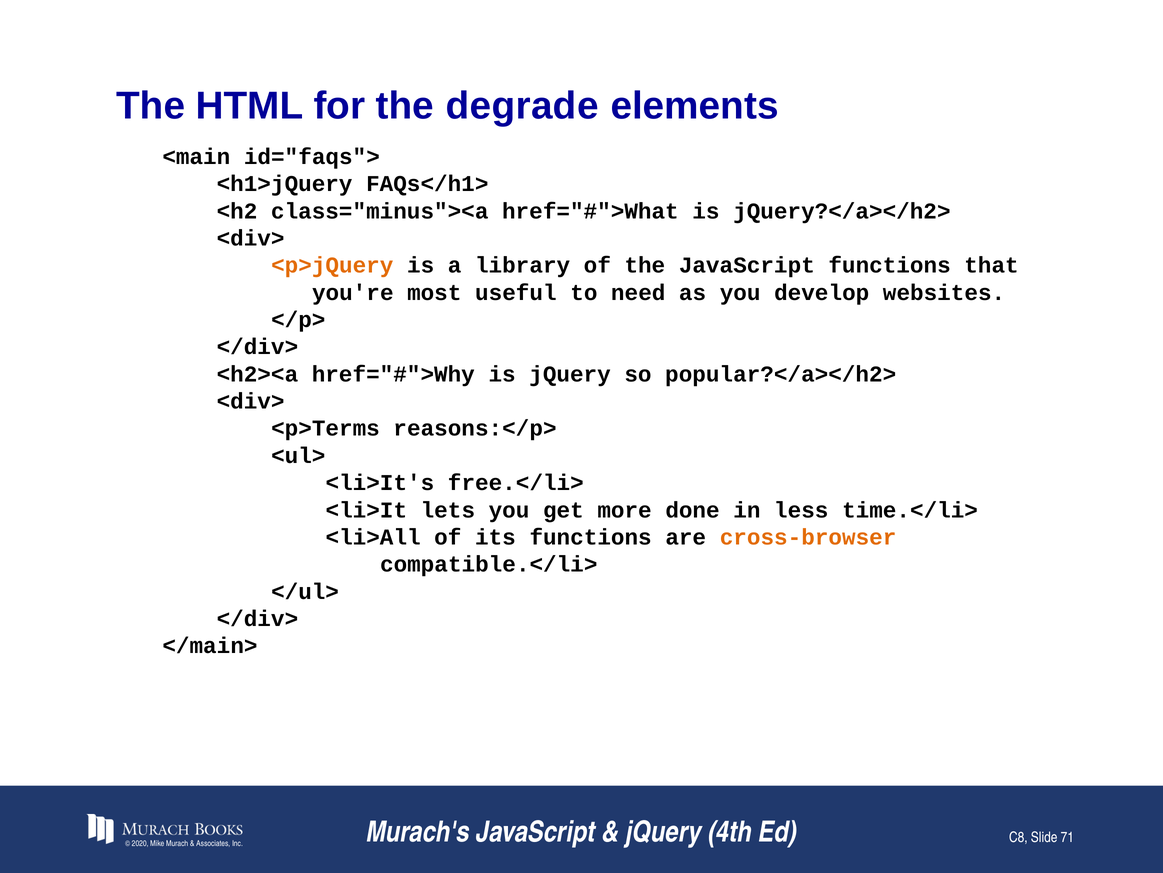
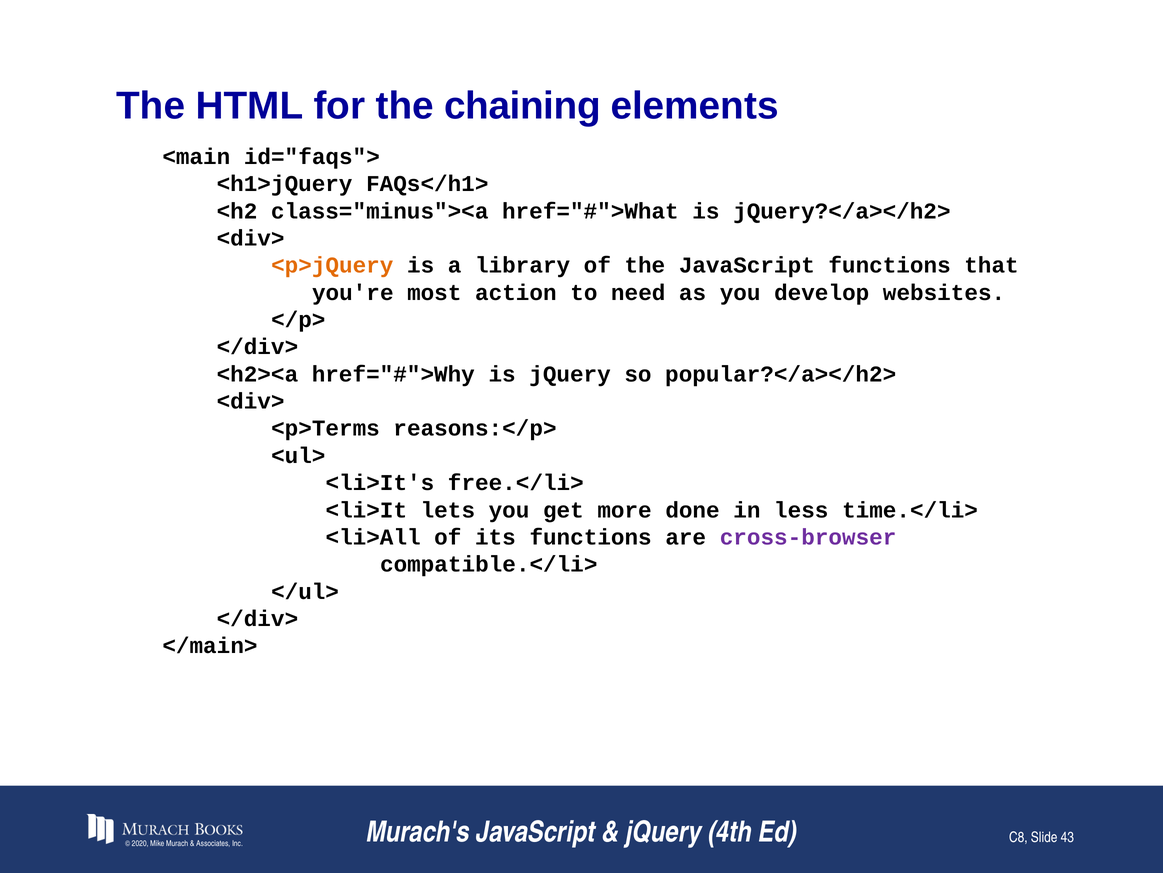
degrade: degrade -> chaining
useful: useful -> action
cross-browser colour: orange -> purple
71: 71 -> 43
